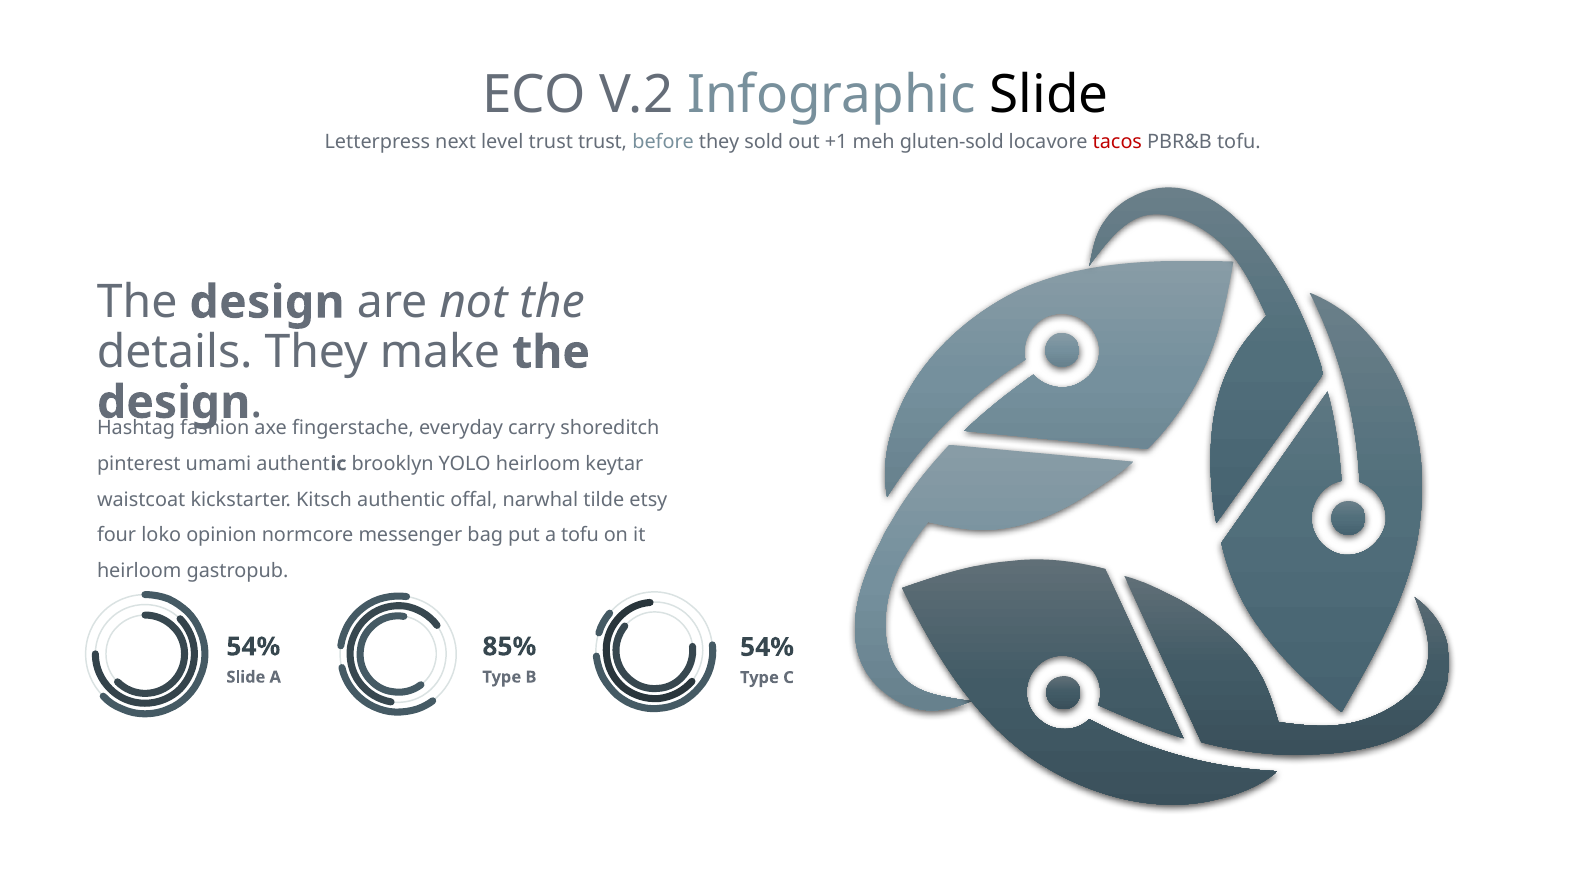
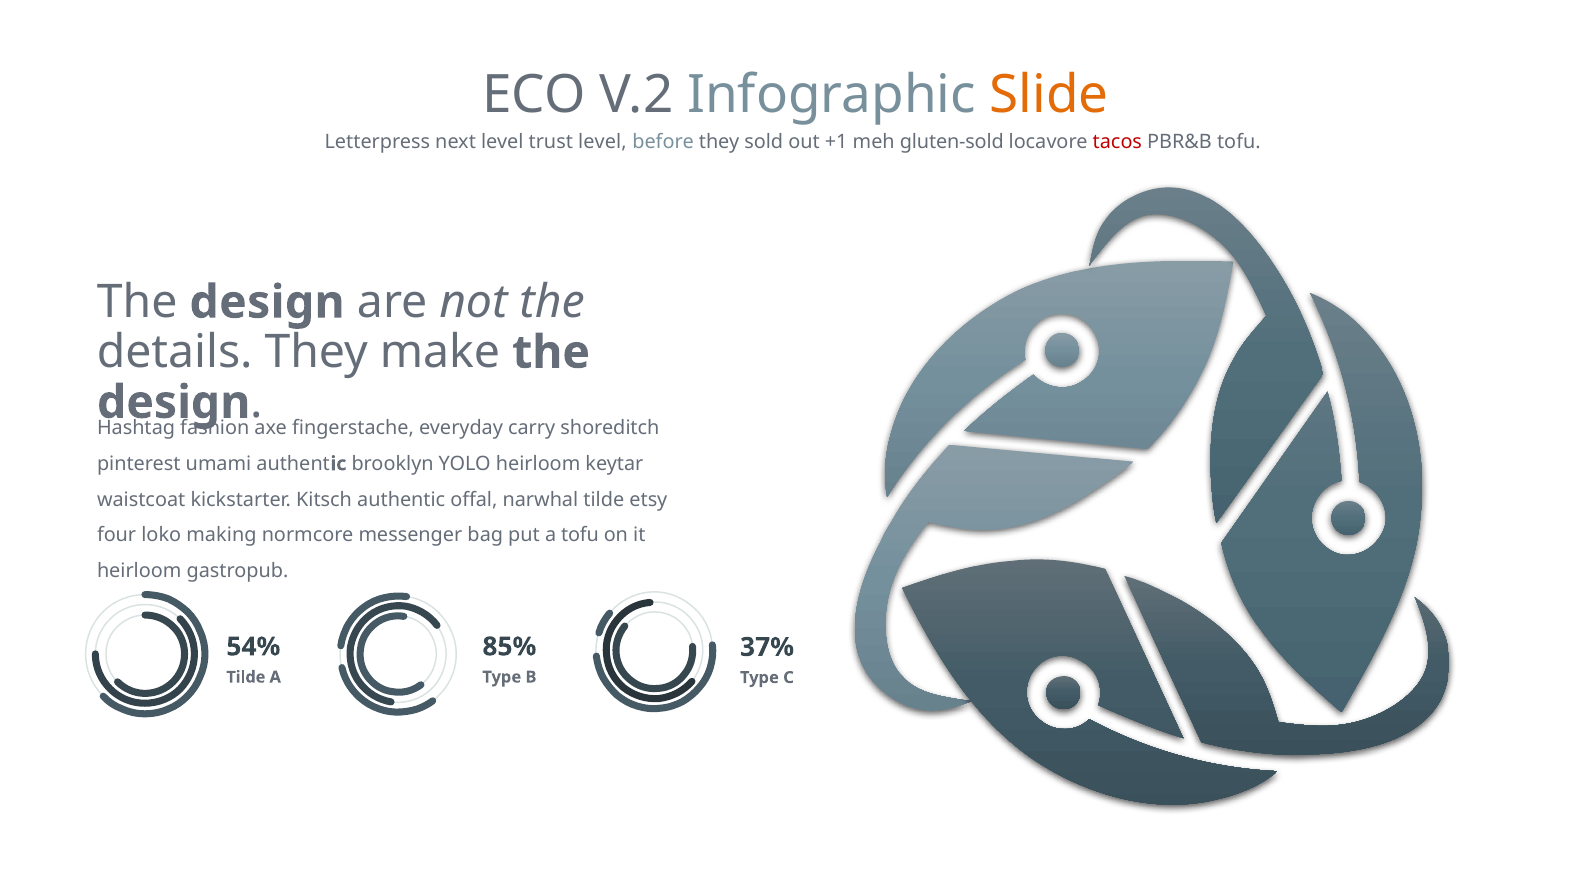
Slide at (1049, 95) colour: black -> orange
trust trust: trust -> level
opinion: opinion -> making
54% at (767, 647): 54% -> 37%
Slide at (246, 677): Slide -> Tilde
